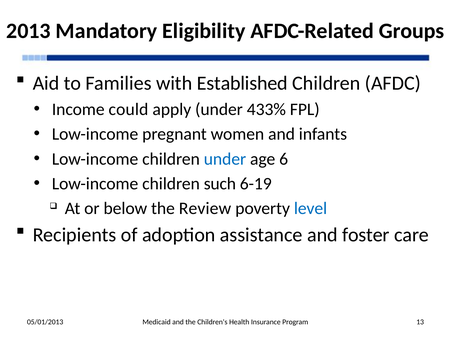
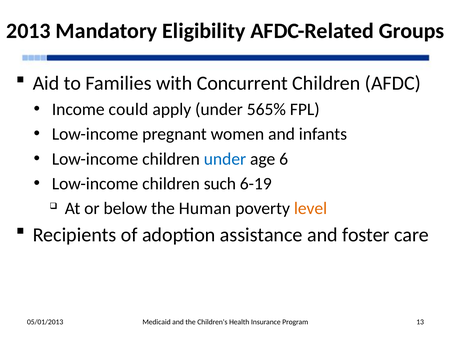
Established: Established -> Concurrent
433%: 433% -> 565%
Review: Review -> Human
level colour: blue -> orange
